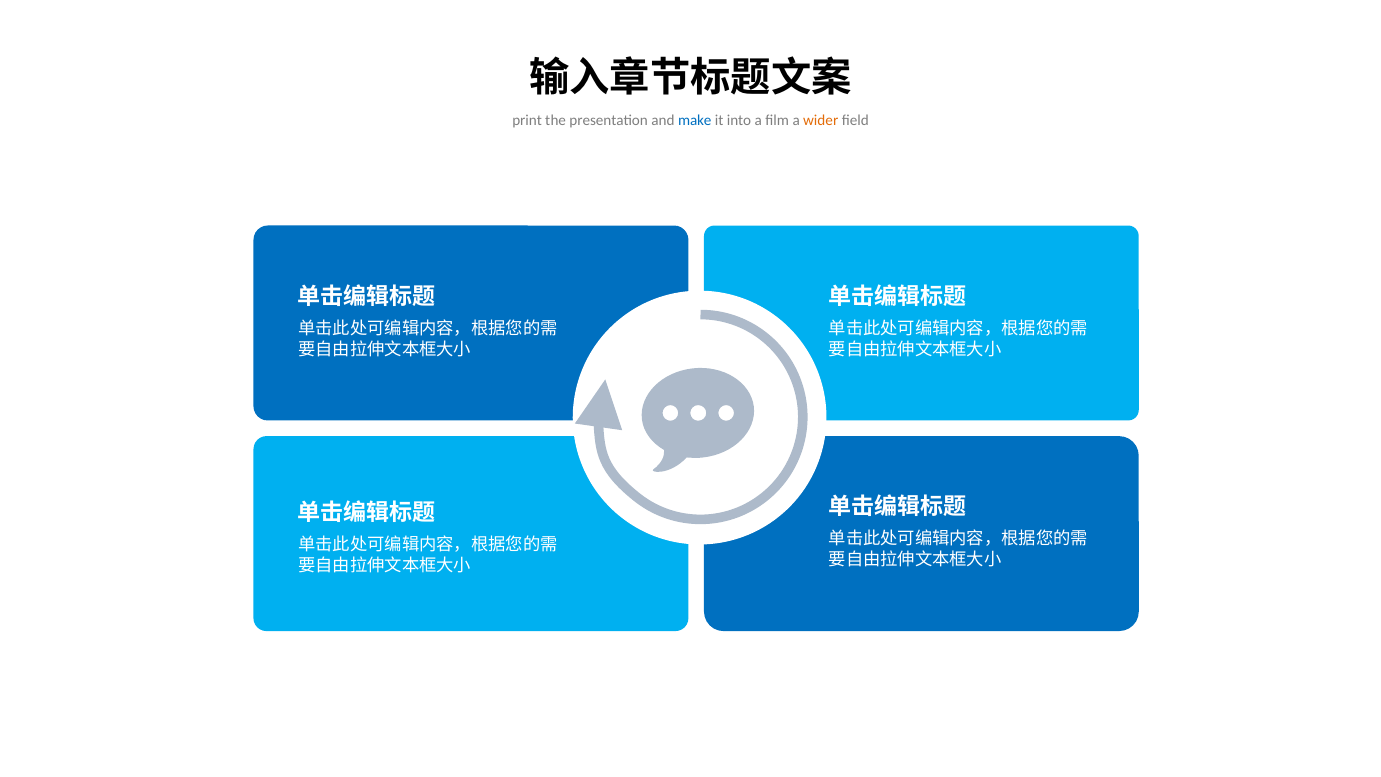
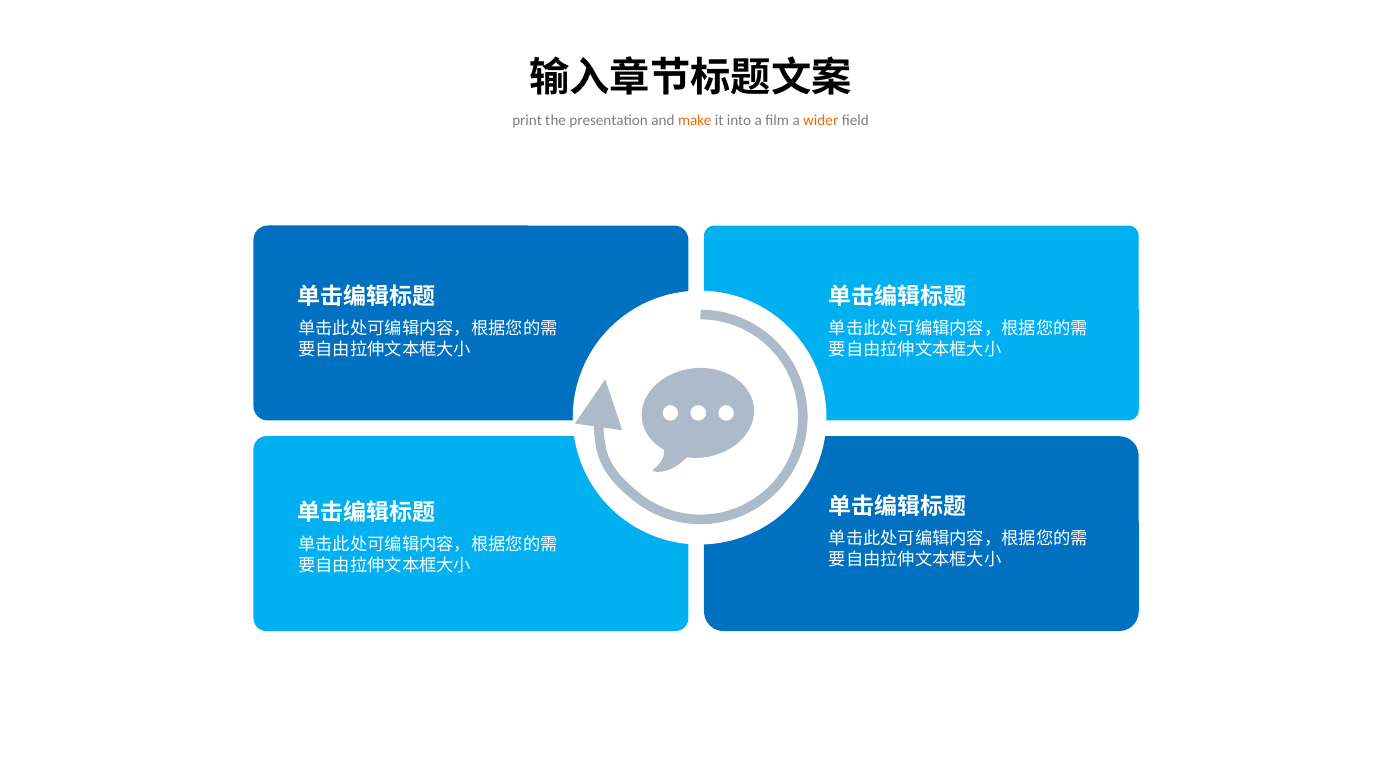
make colour: blue -> orange
